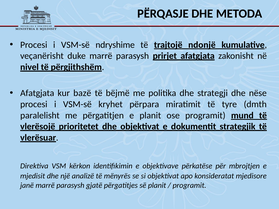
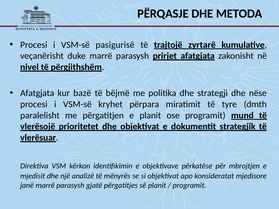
ndryshime: ndryshime -> pasigurisë
ndonjë: ndonjë -> zyrtarë
